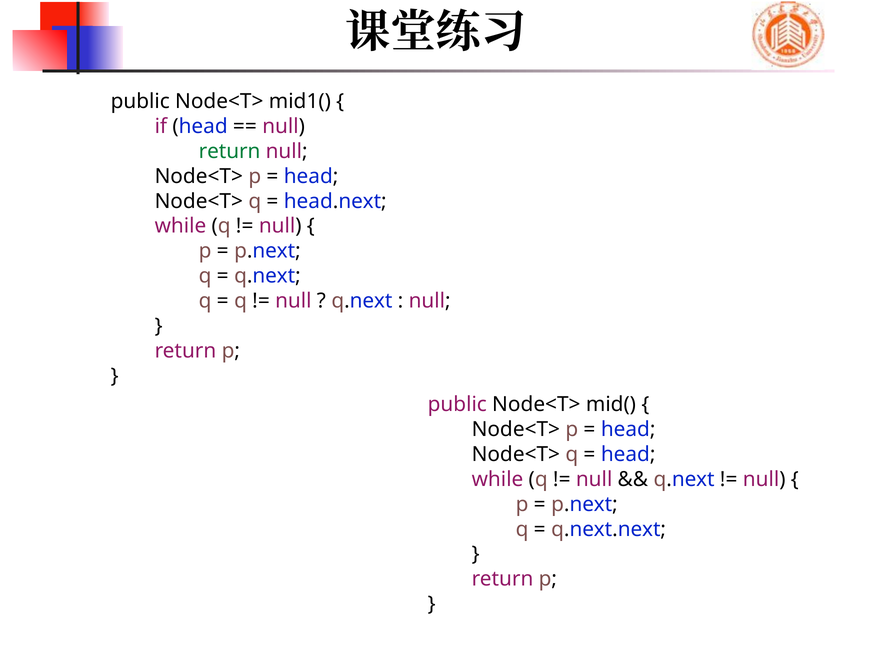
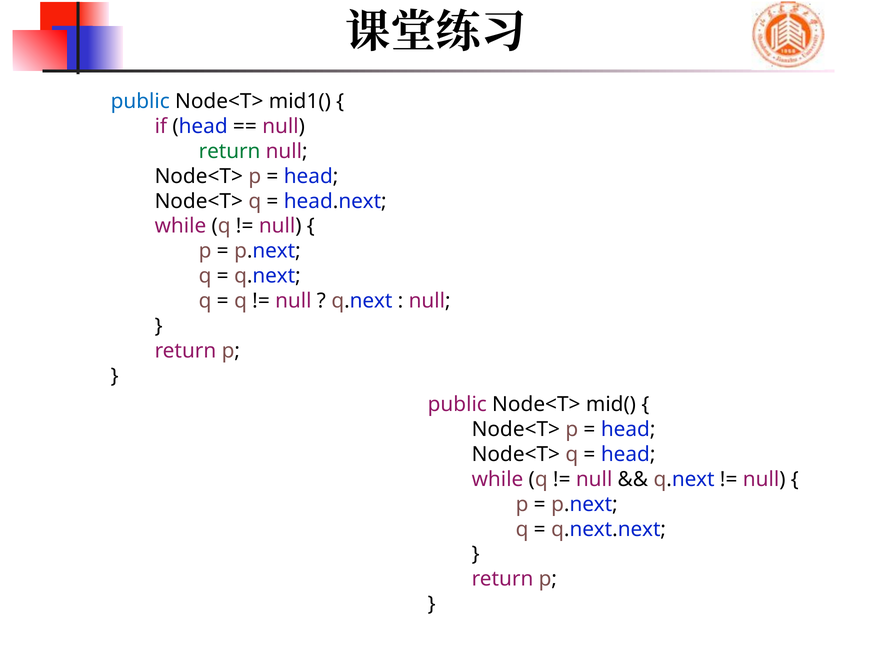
public at (140, 101) colour: black -> blue
